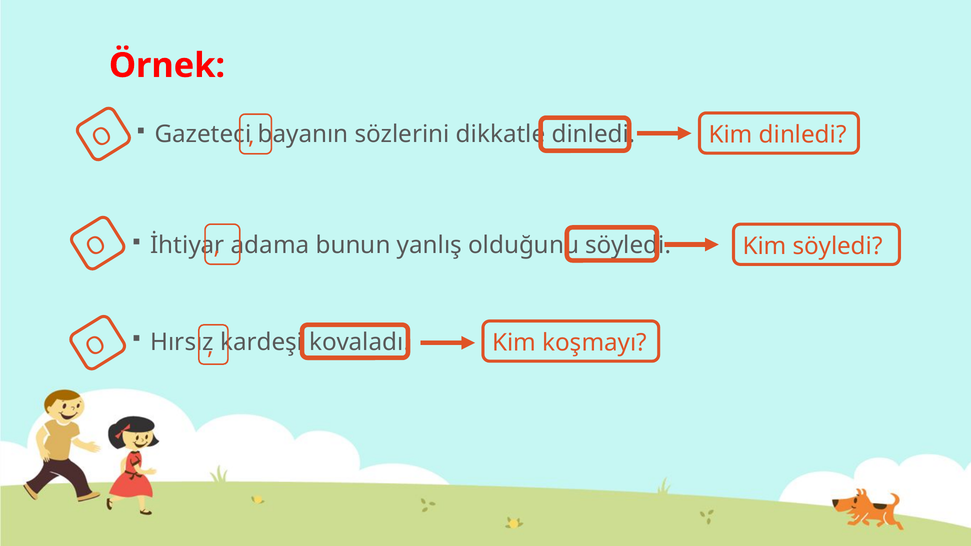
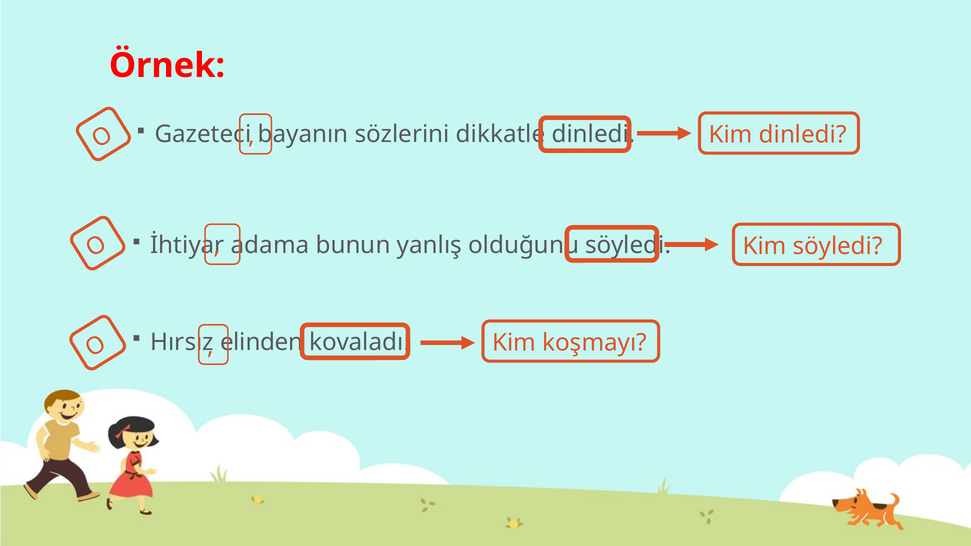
kardeşi: kardeşi -> elinden
